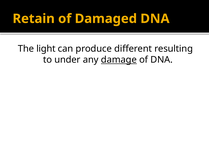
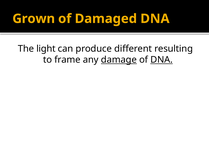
Retain: Retain -> Grown
under: under -> frame
DNA at (162, 60) underline: none -> present
